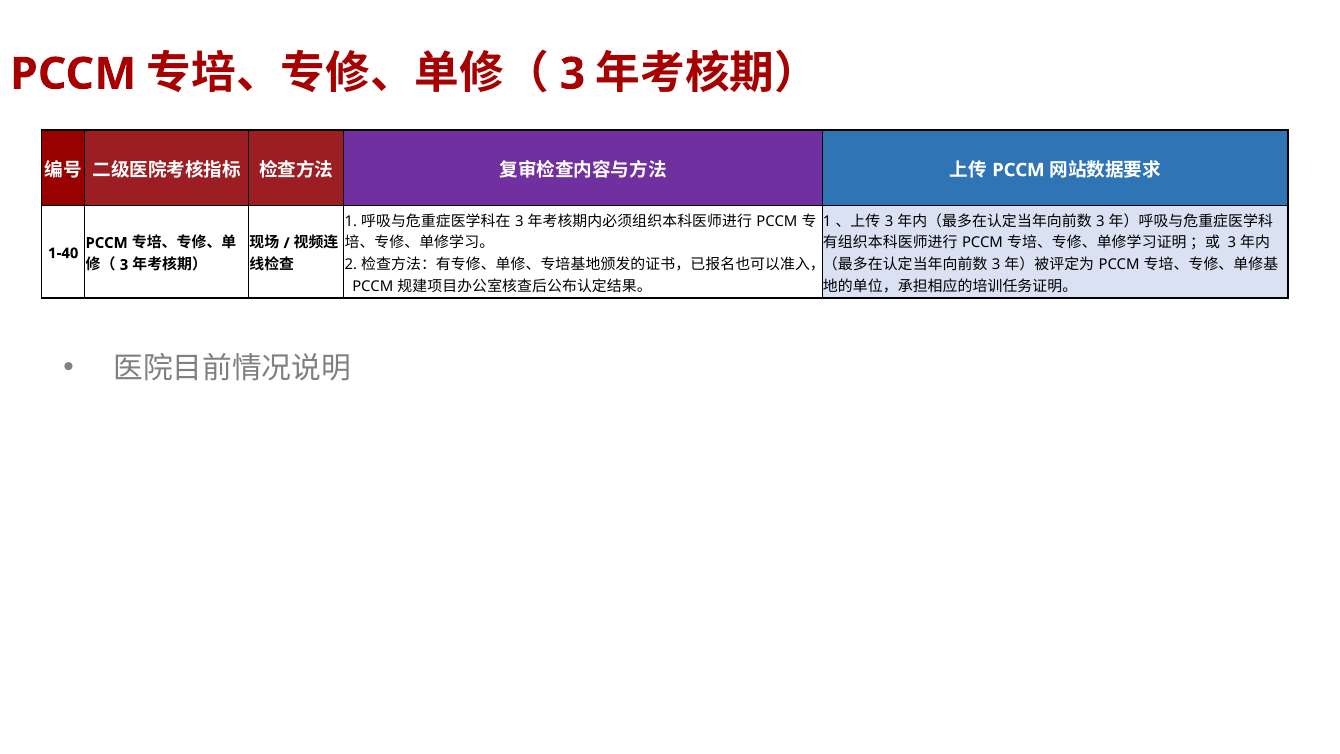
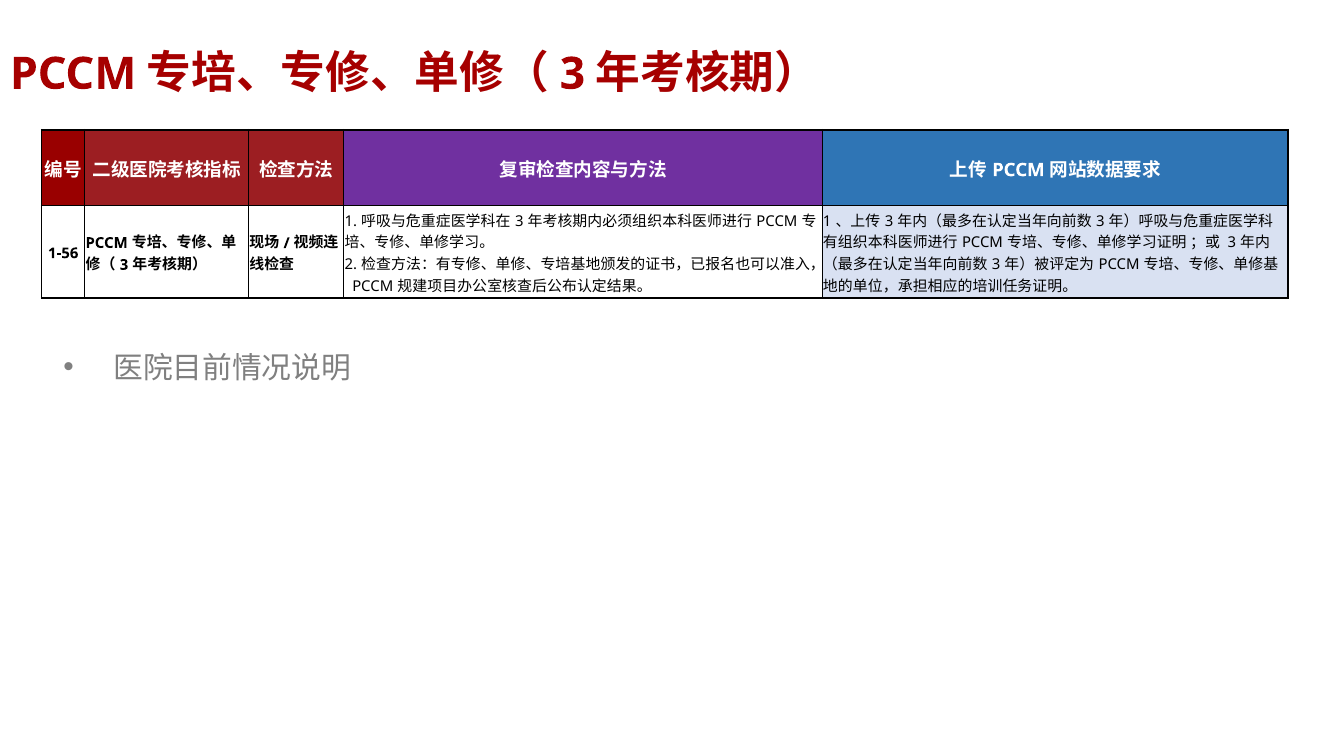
1-40: 1-40 -> 1-56
